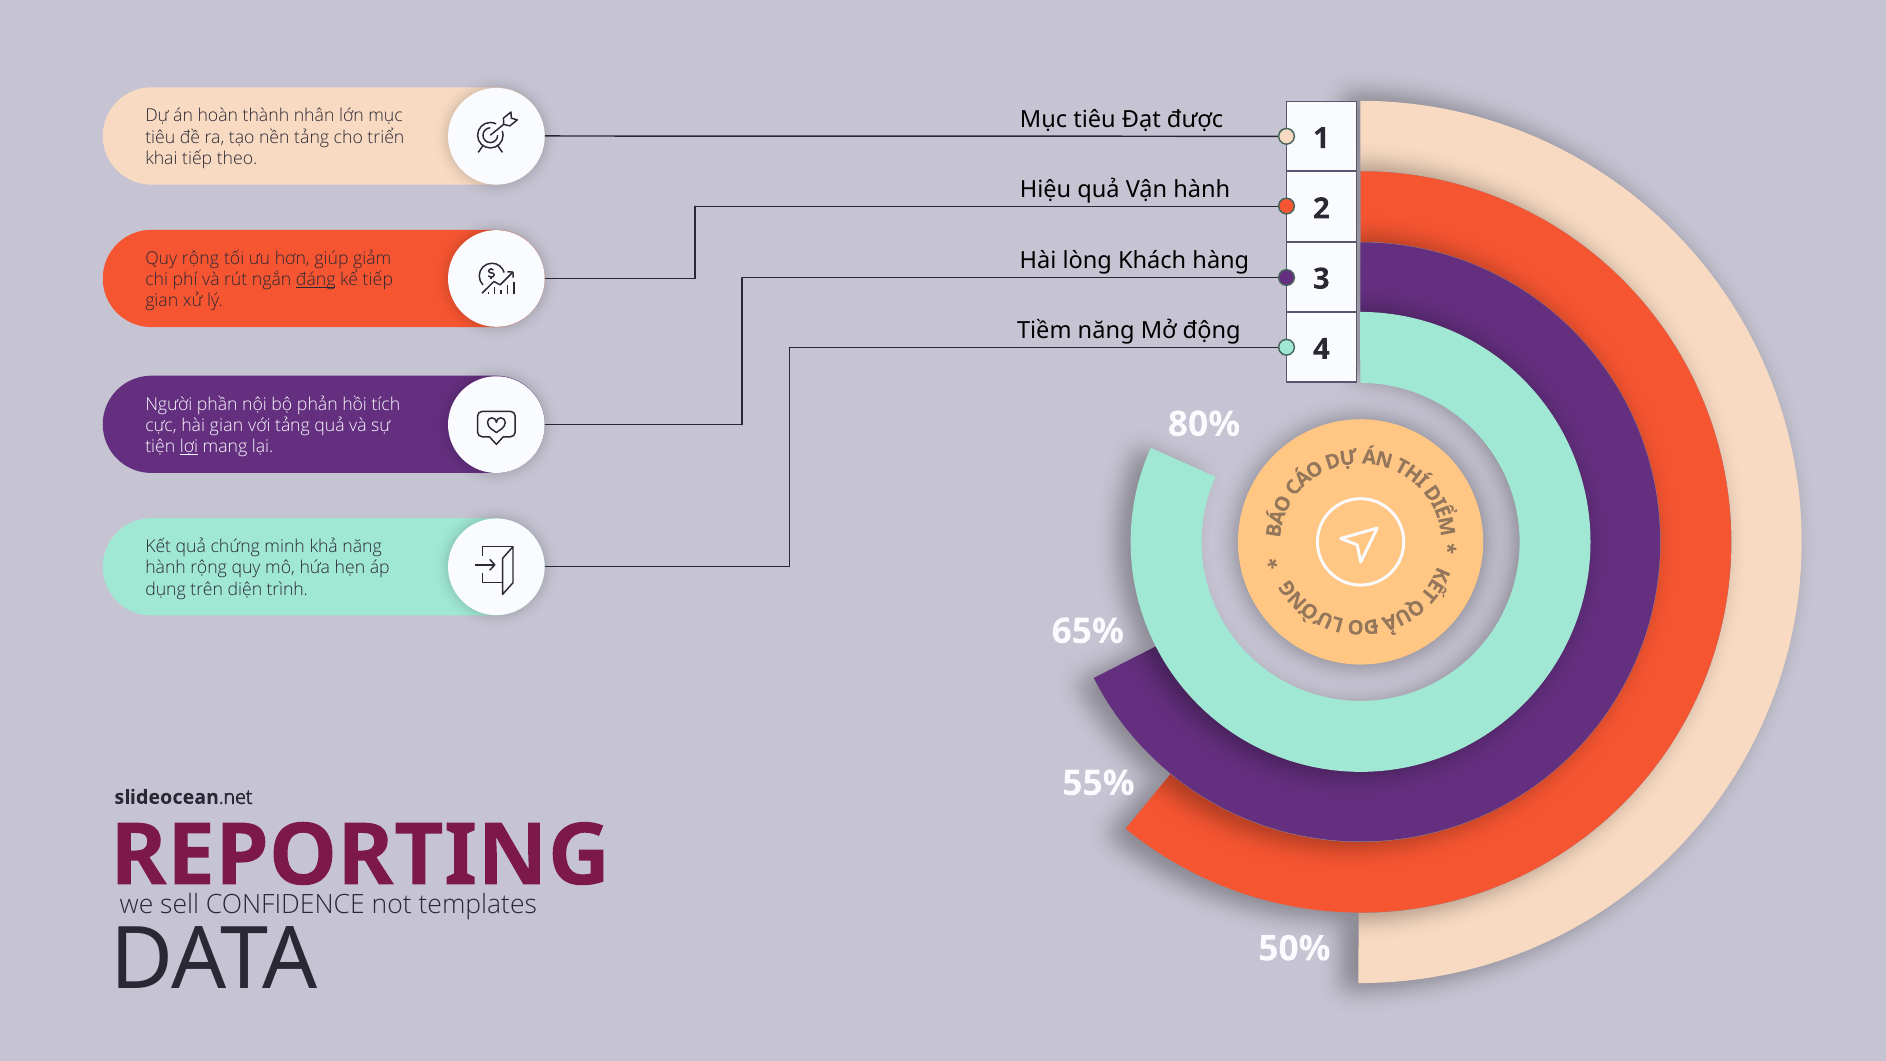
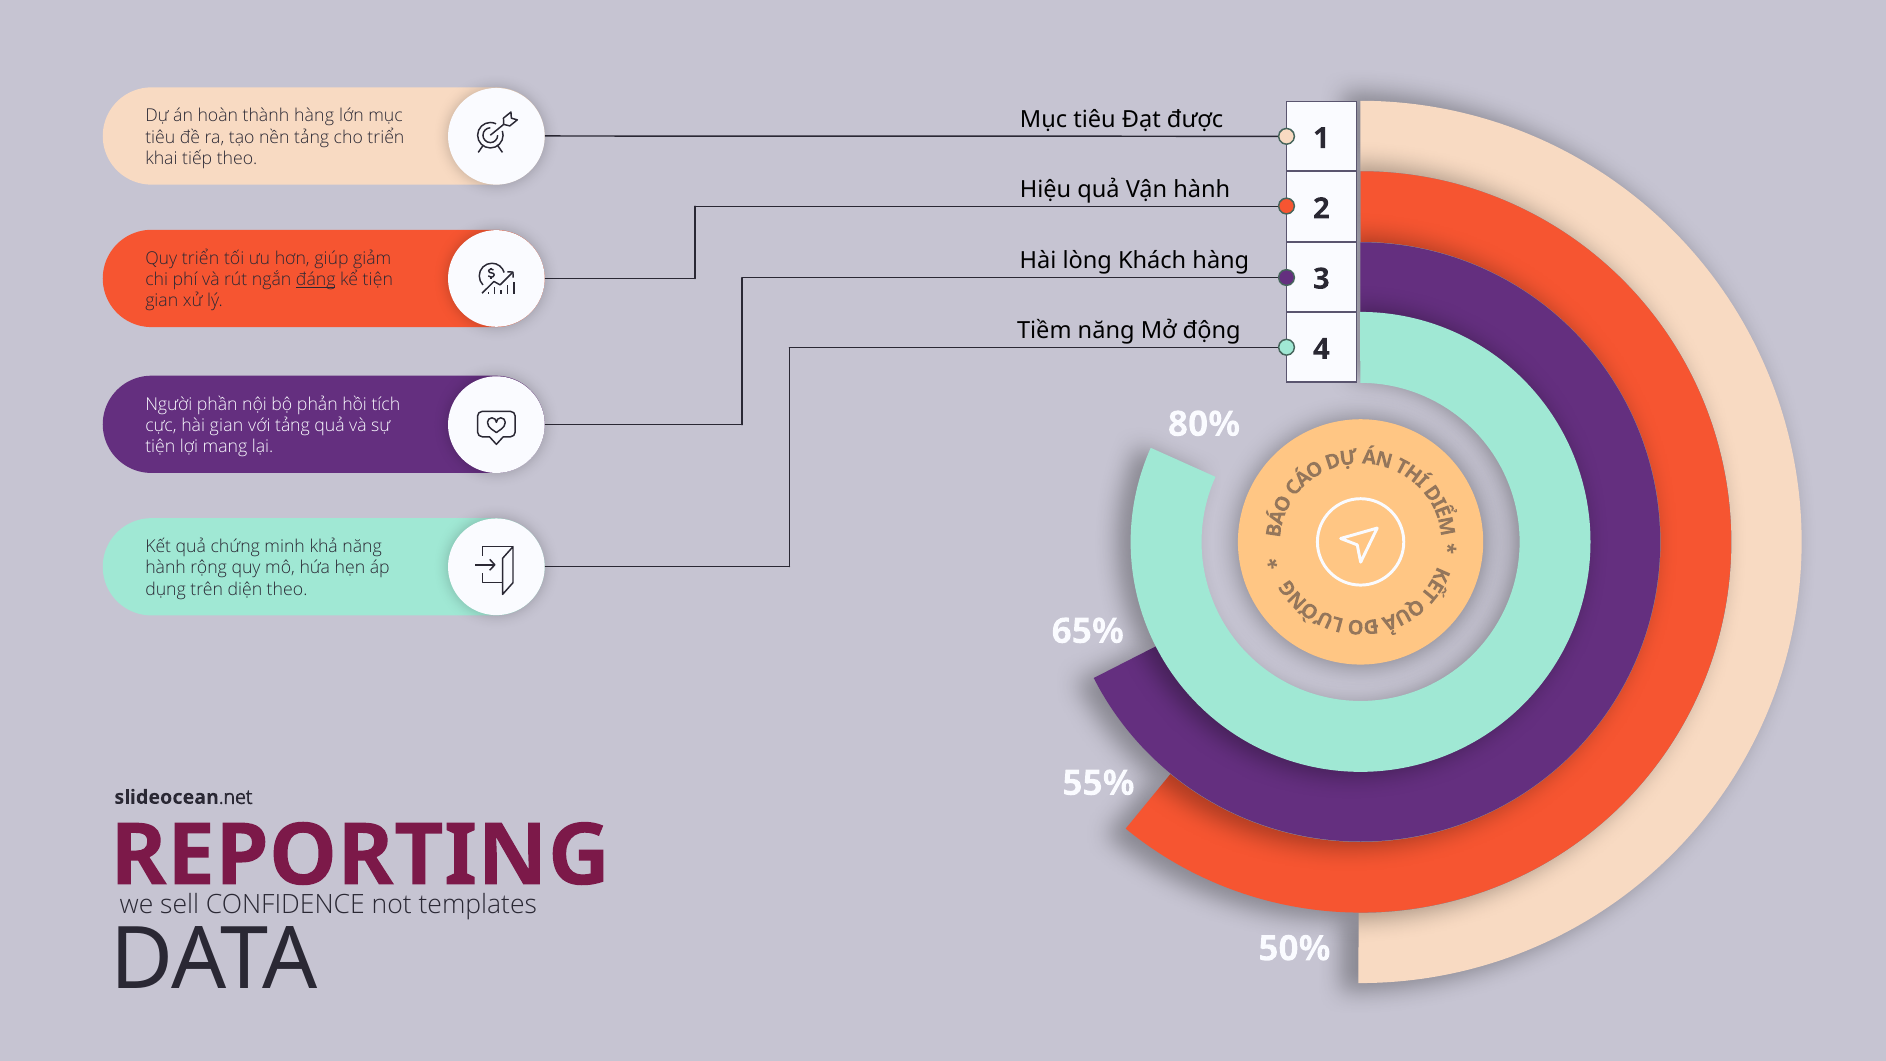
thành nhân: nhân -> hàng
Quy rộng: rộng -> triển
kể tiếp: tiếp -> tiện
lợi underline: present -> none
diện trình: trình -> theo
